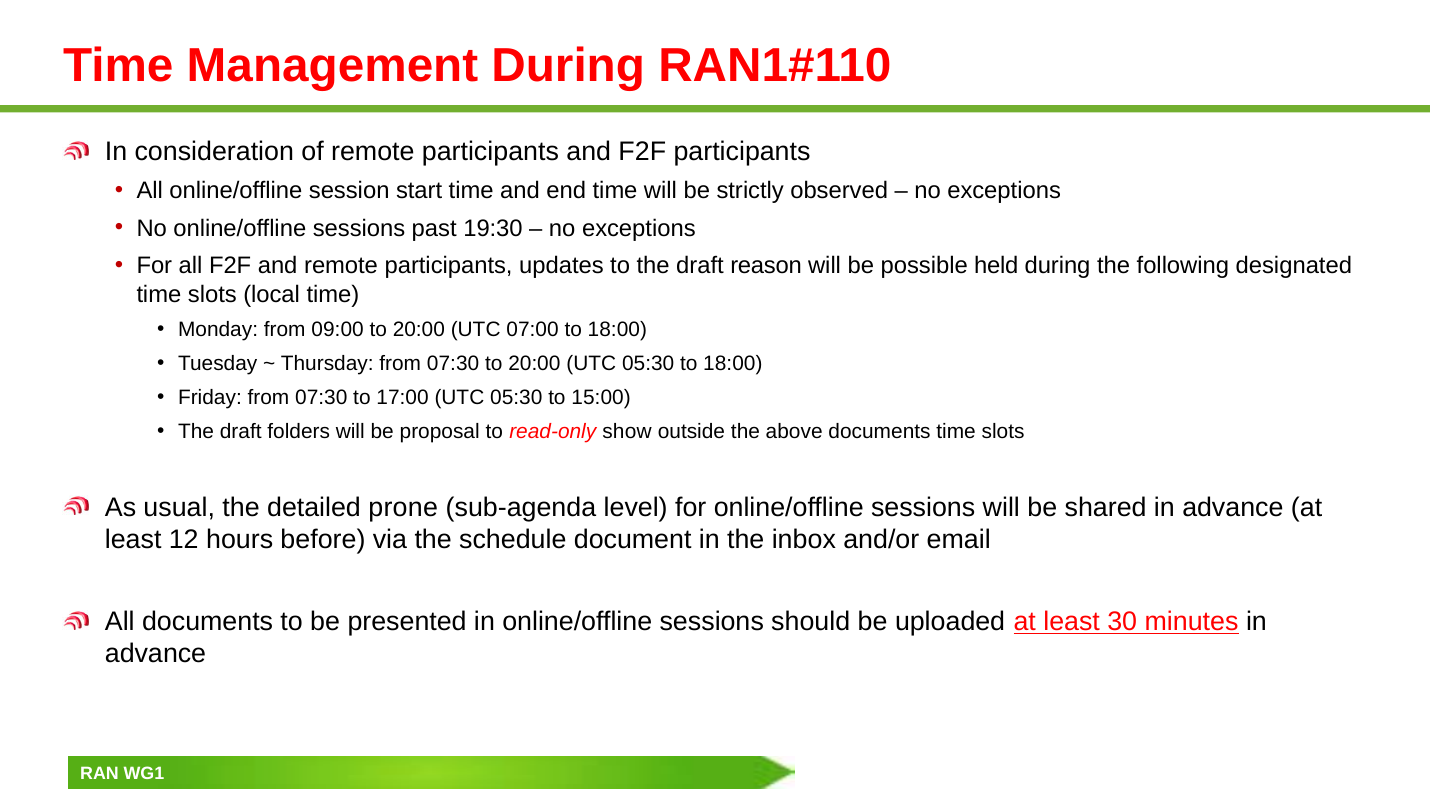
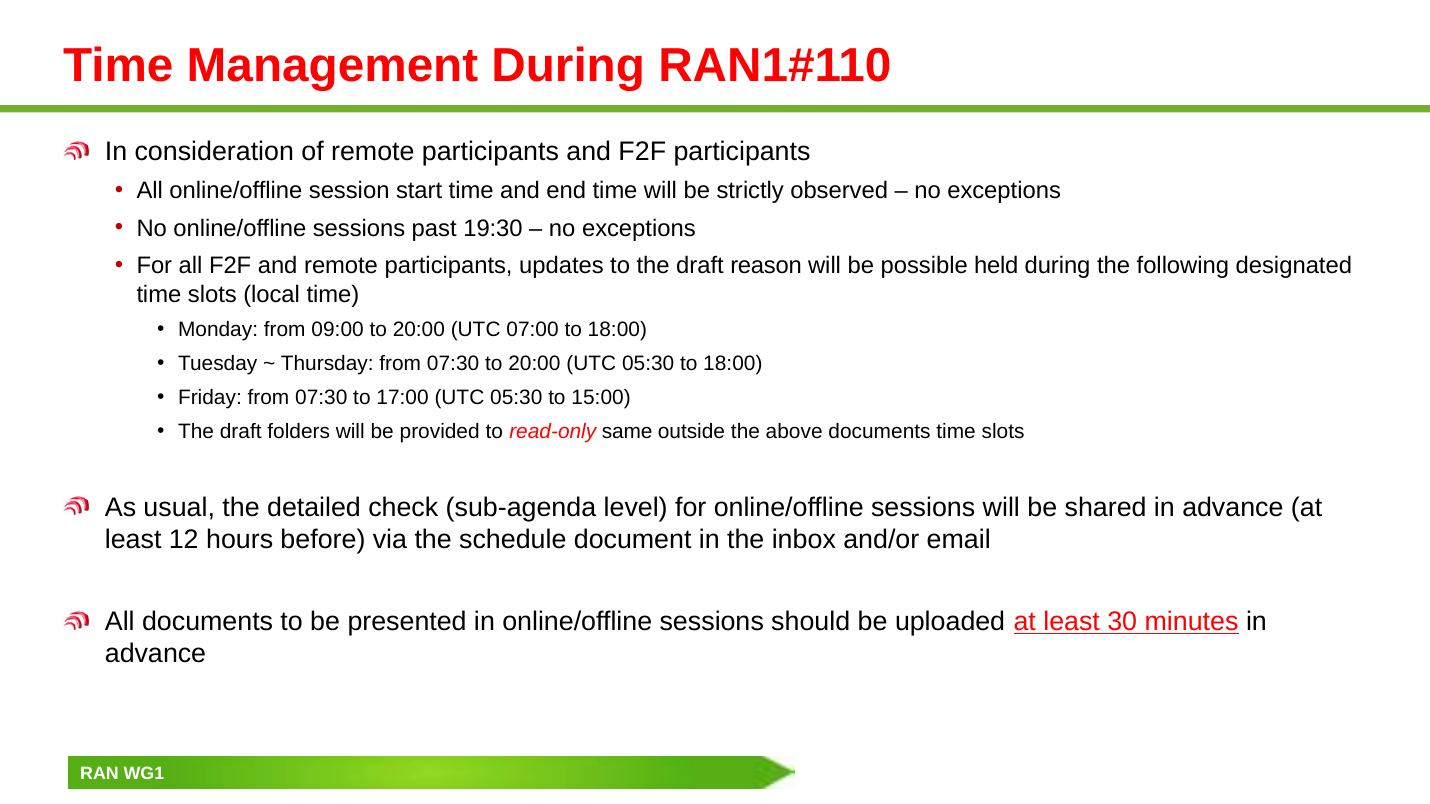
proposal: proposal -> provided
show: show -> same
prone: prone -> check
